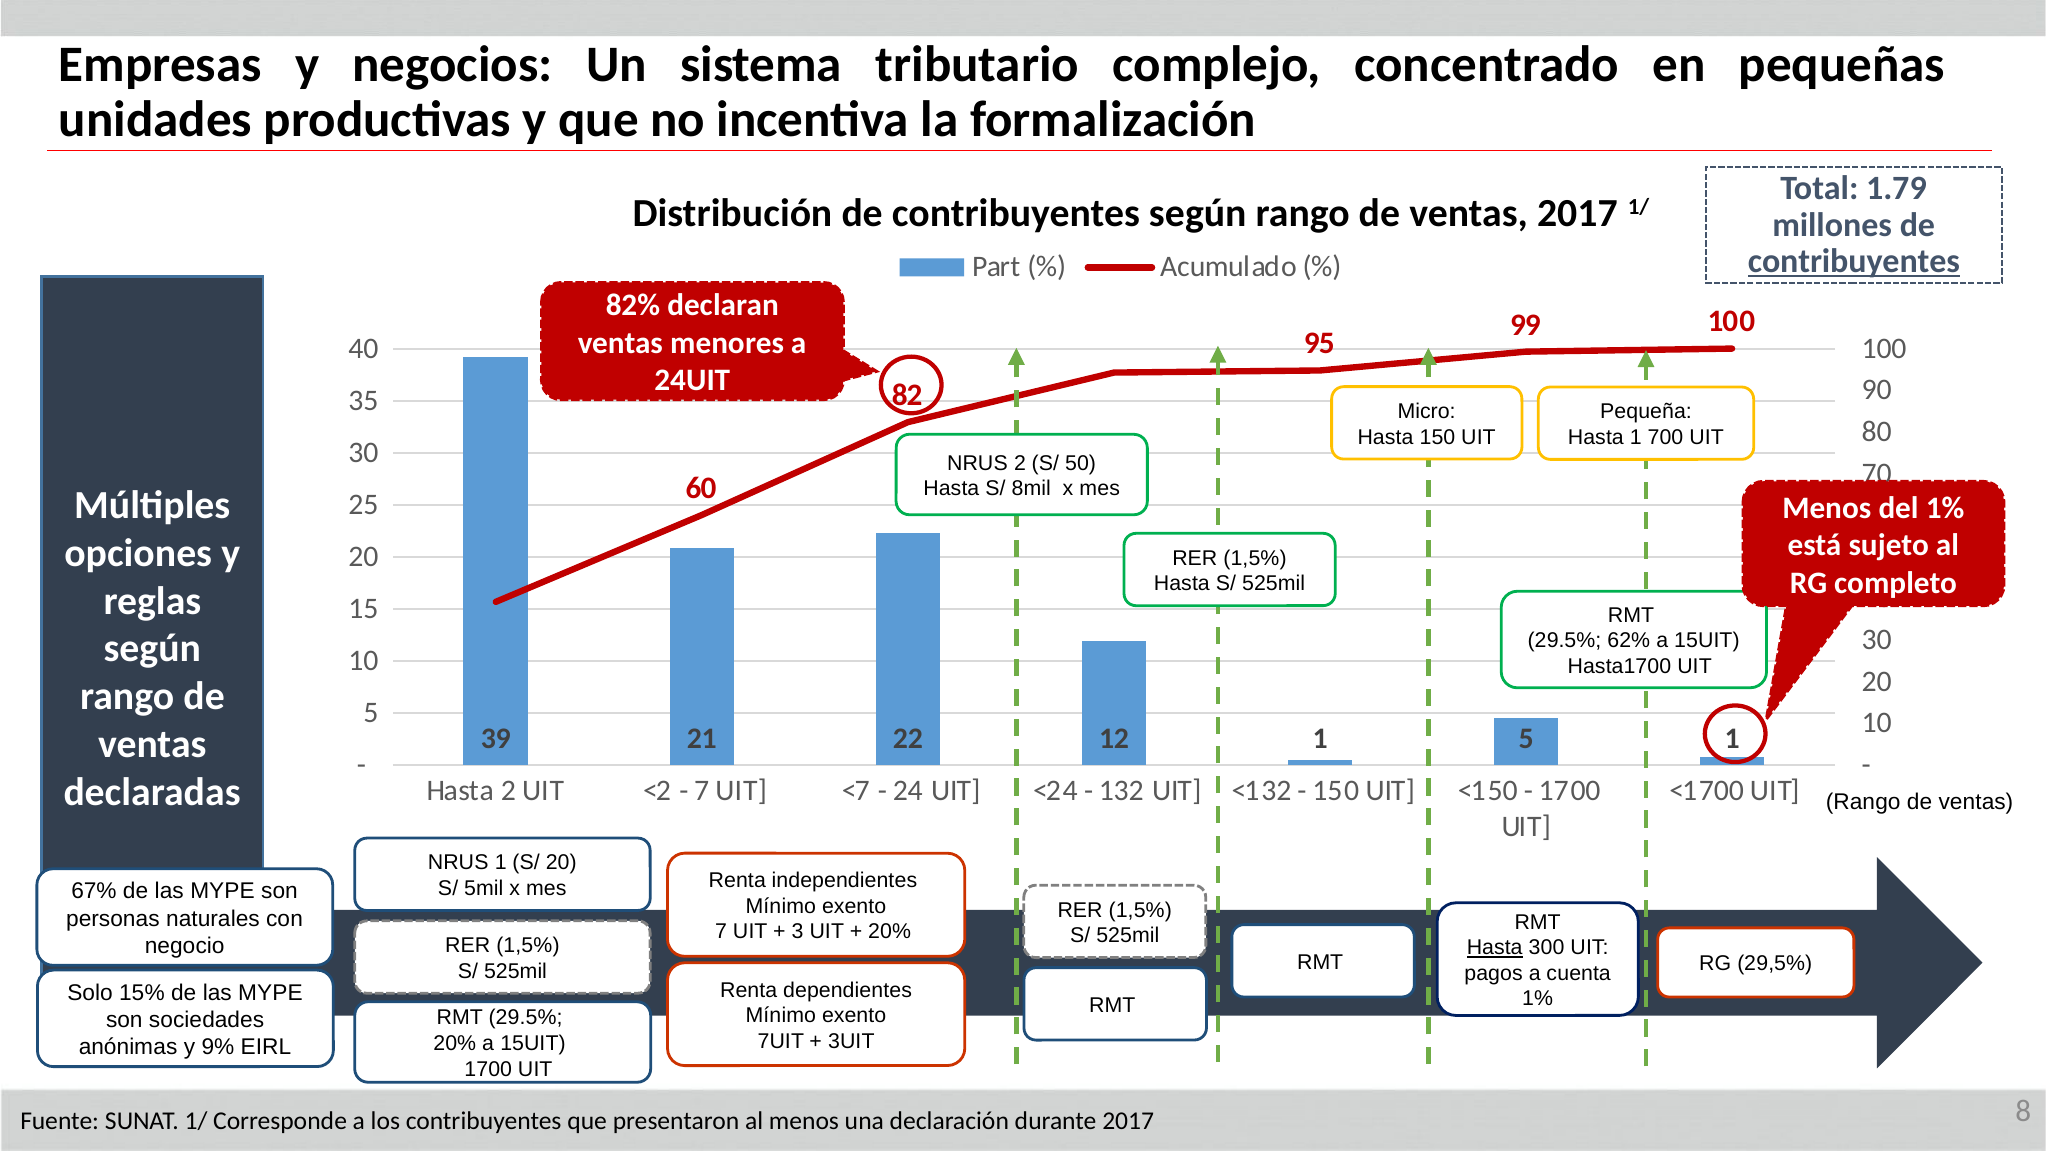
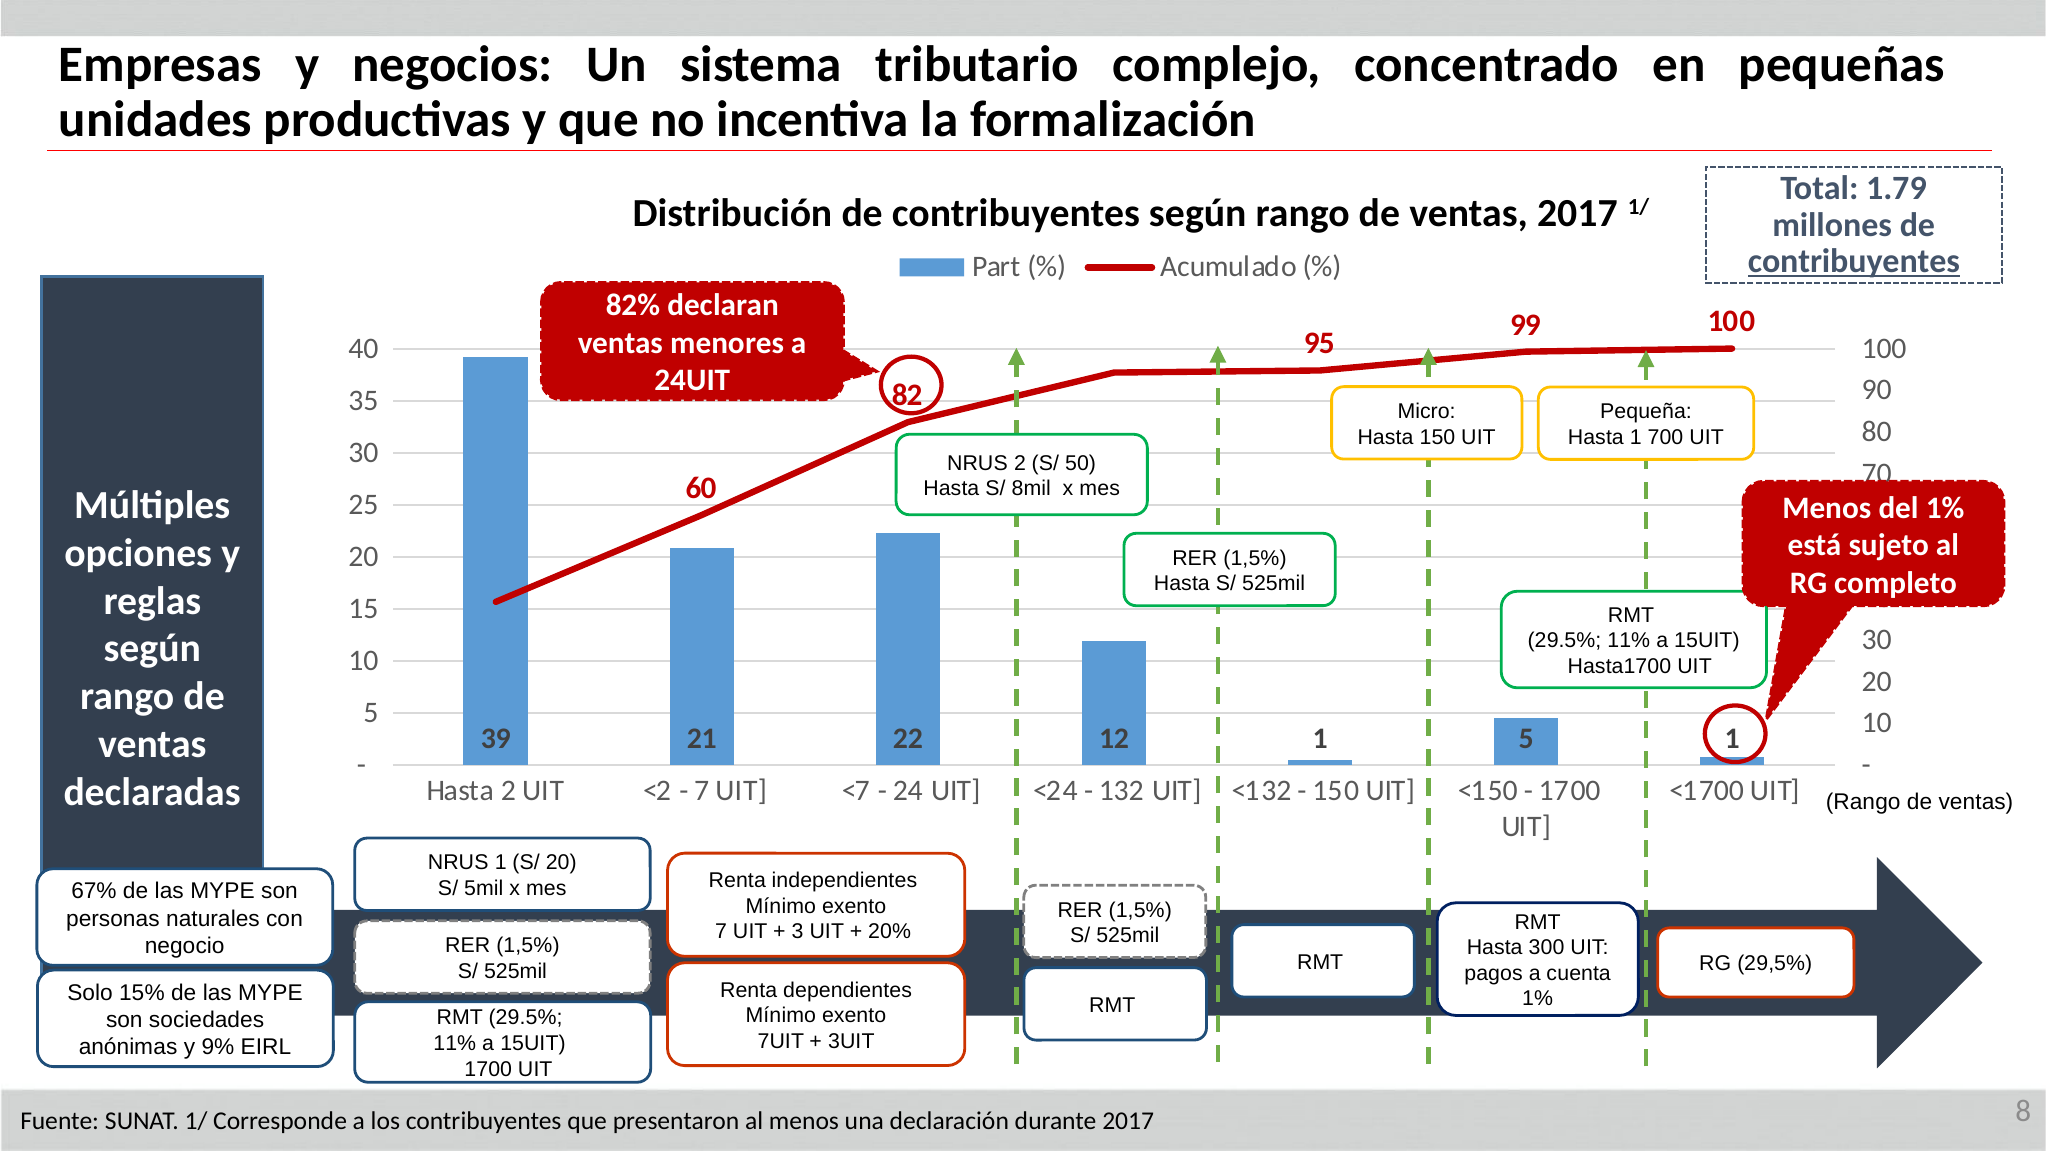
62% at (1629, 641): 62% -> 11%
Hasta at (1495, 948) underline: present -> none
20% at (455, 1043): 20% -> 11%
